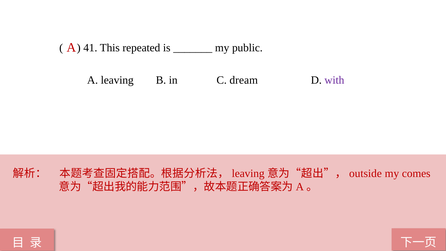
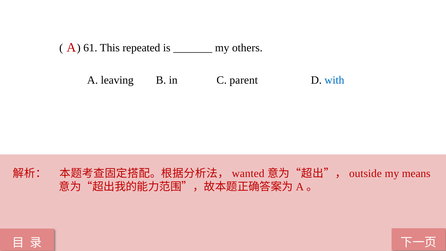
41: 41 -> 61
public: public -> others
dream: dream -> parent
with colour: purple -> blue
leaving at (248, 173): leaving -> wanted
comes: comes -> means
